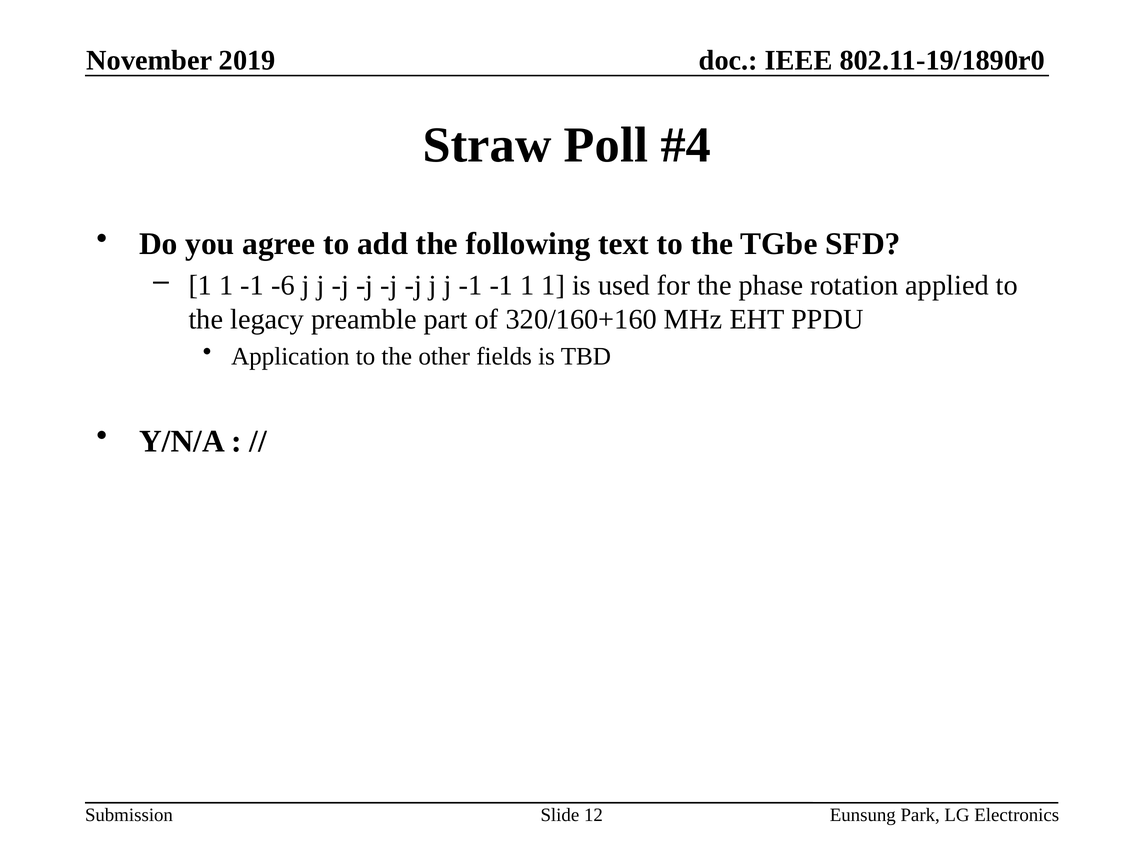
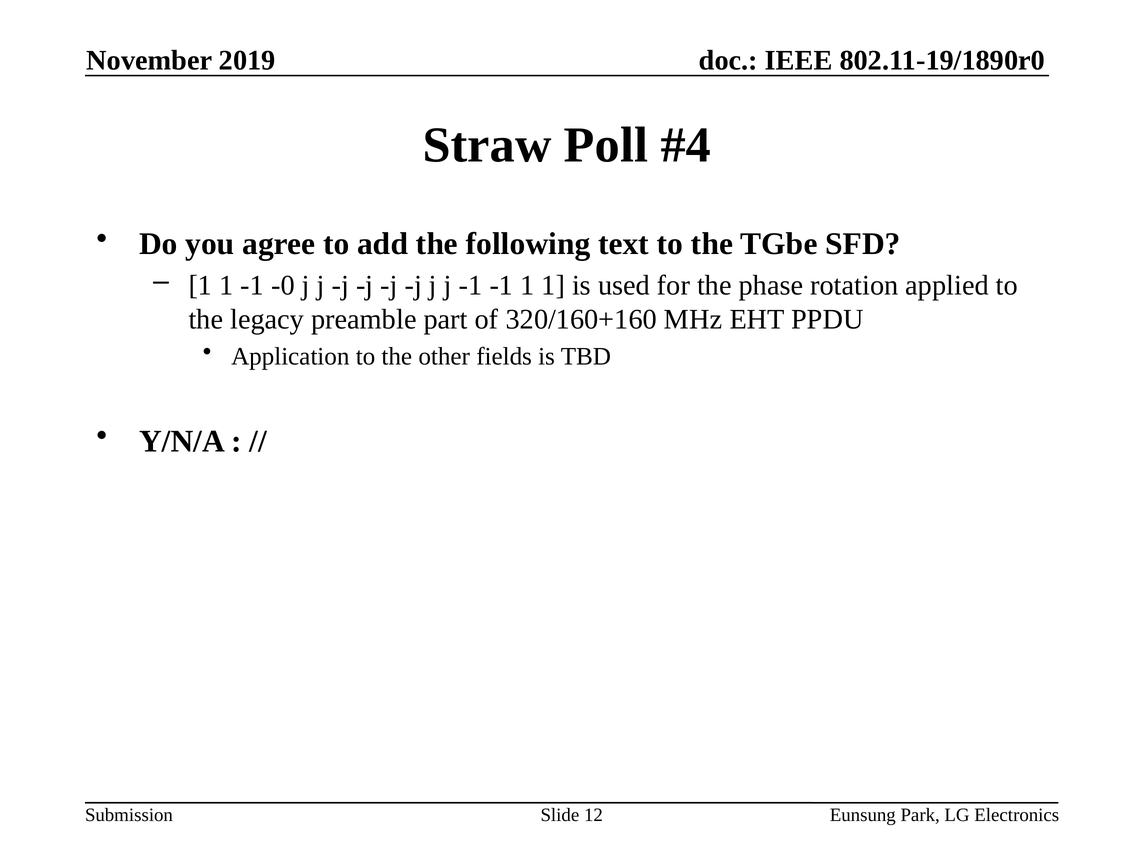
-6: -6 -> -0
